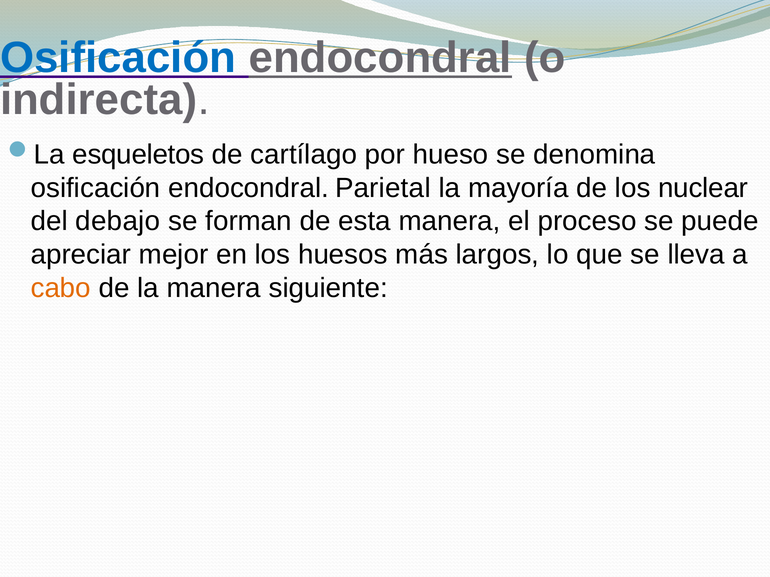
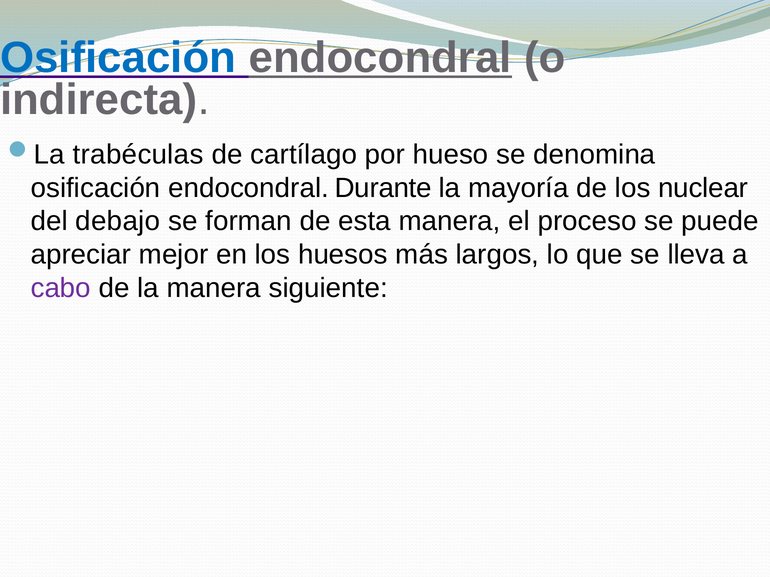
esqueletos: esqueletos -> trabéculas
Parietal: Parietal -> Durante
cabo colour: orange -> purple
